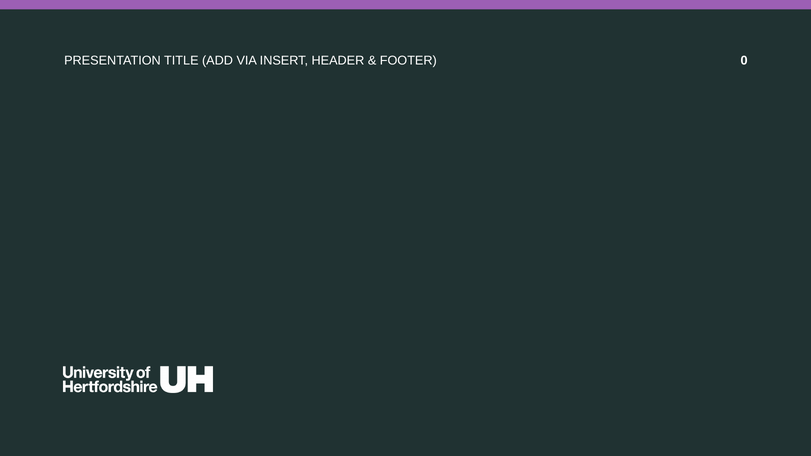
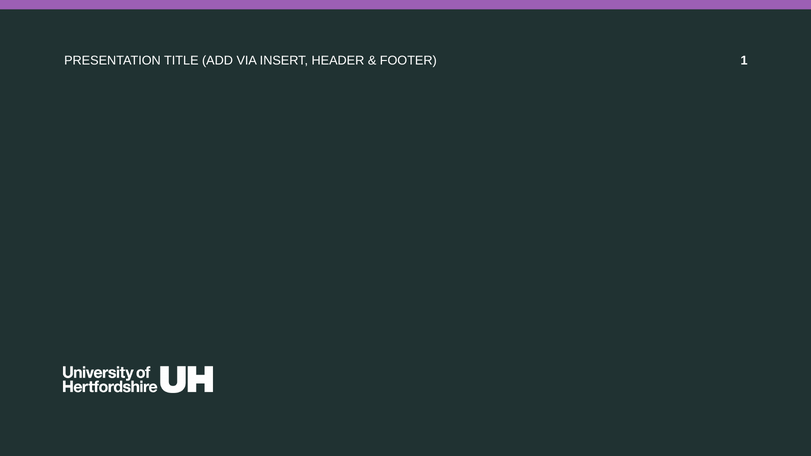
0: 0 -> 1
